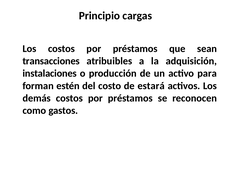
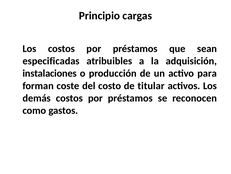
transacciones: transacciones -> especificadas
estén: estén -> coste
estará: estará -> titular
